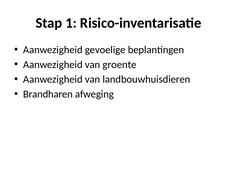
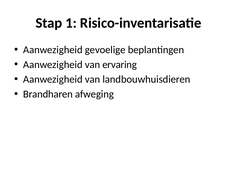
groente: groente -> ervaring
